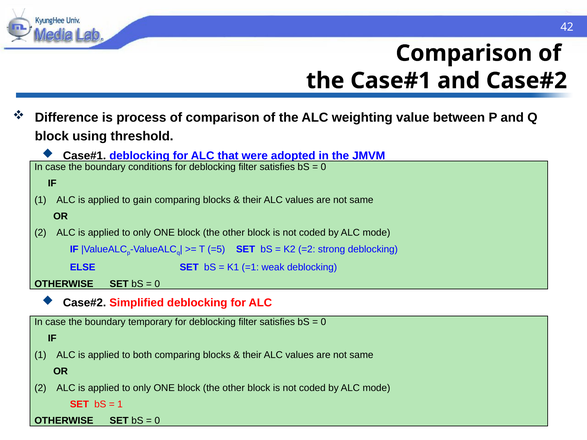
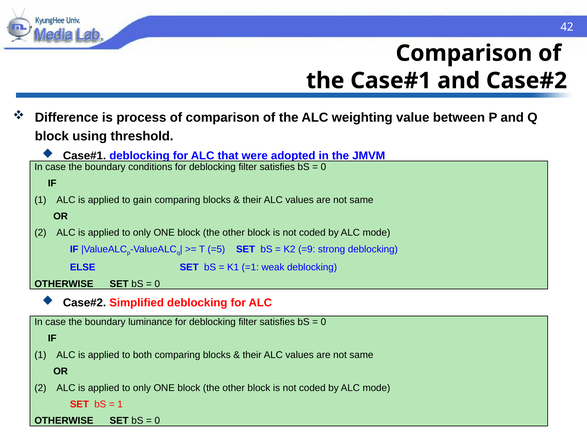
=2: =2 -> =9
temporary: temporary -> luminance
